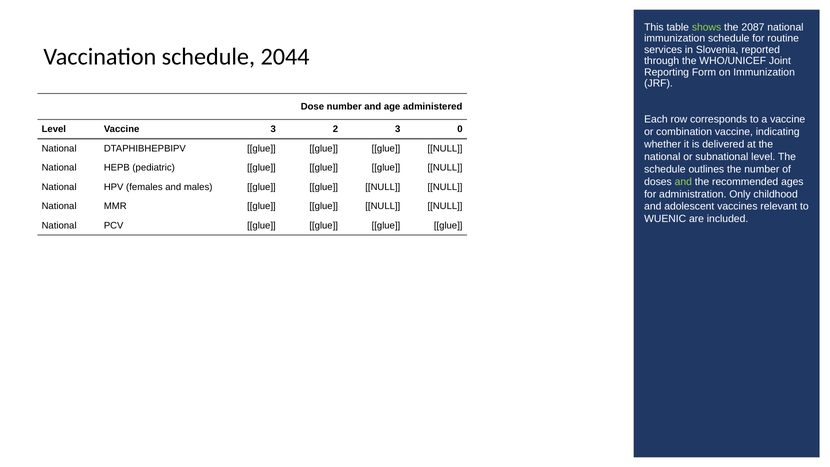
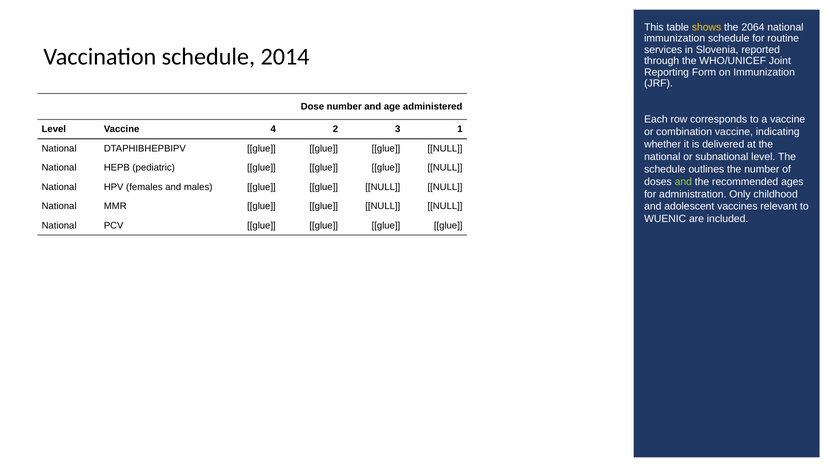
shows colour: light green -> yellow
2087: 2087 -> 2064
2044: 2044 -> 2014
Vaccine 3: 3 -> 4
0: 0 -> 1
